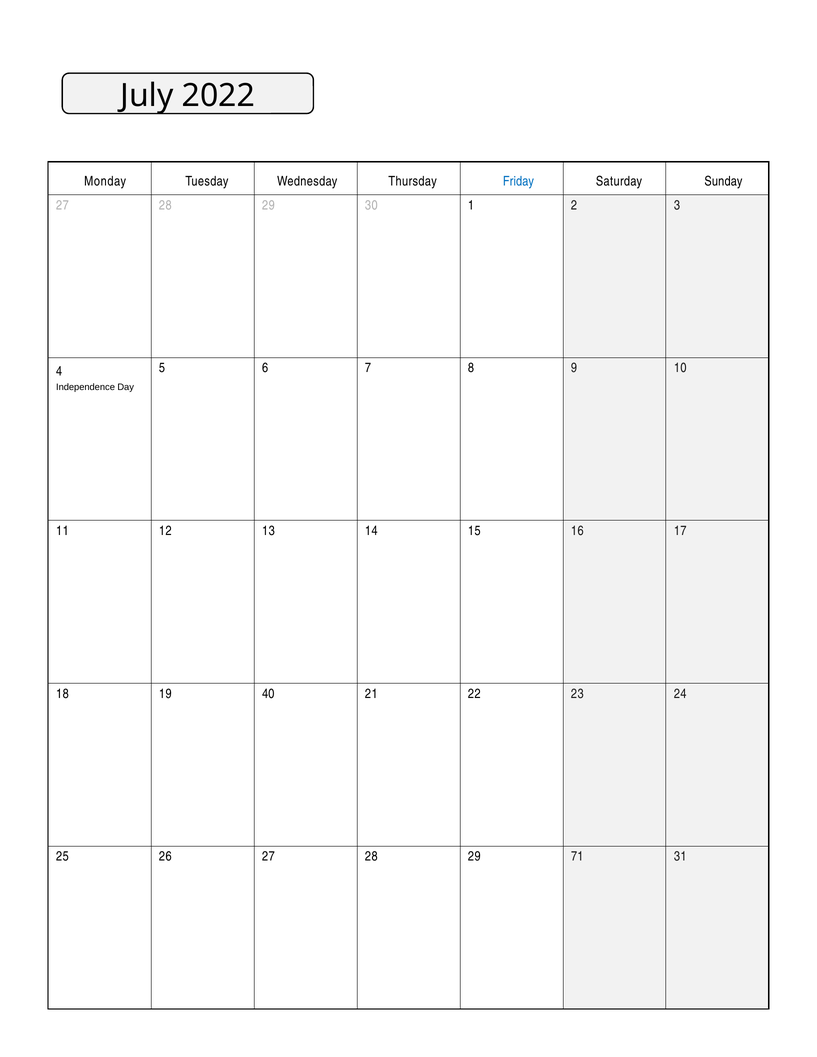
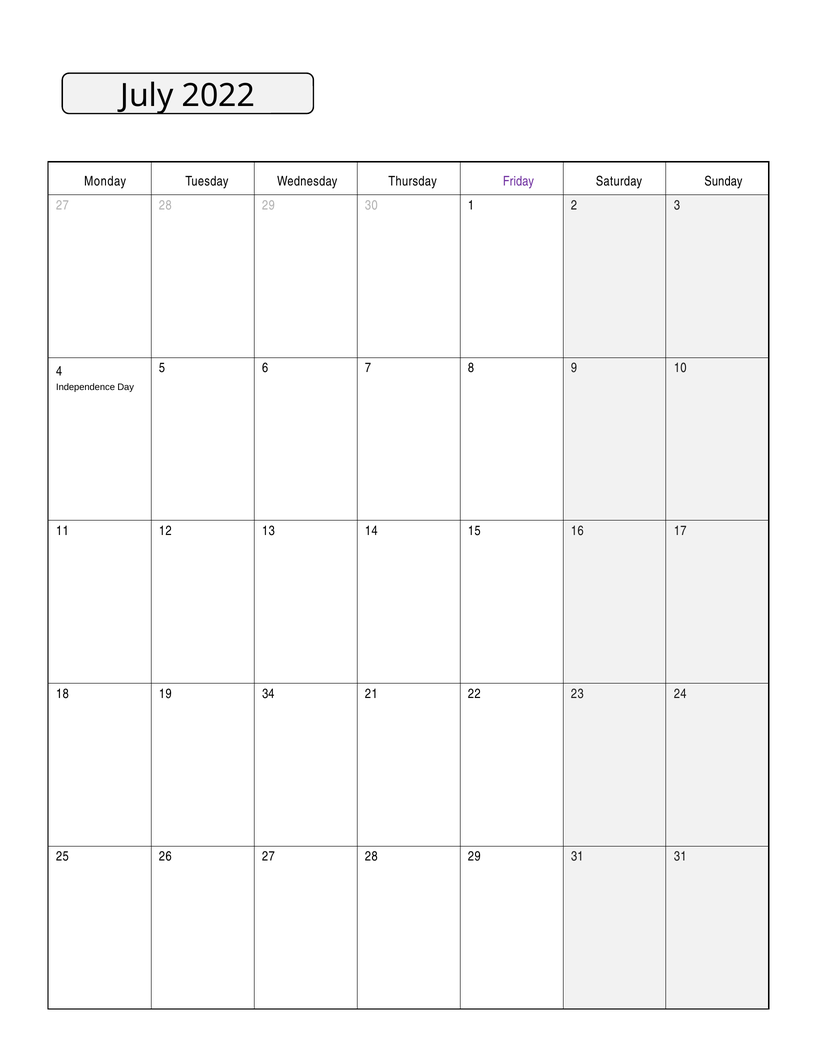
Friday colour: blue -> purple
40: 40 -> 34
29 71: 71 -> 31
